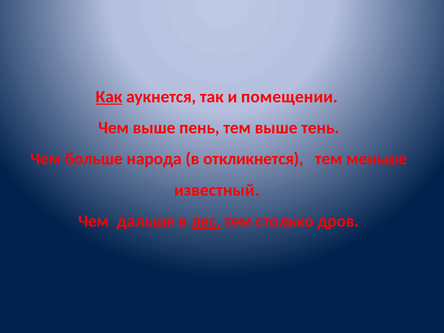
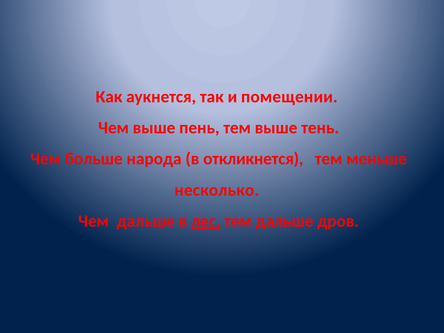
Как underline: present -> none
известный: известный -> несколько
тем столько: столько -> дальше
